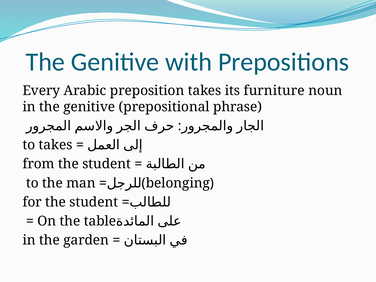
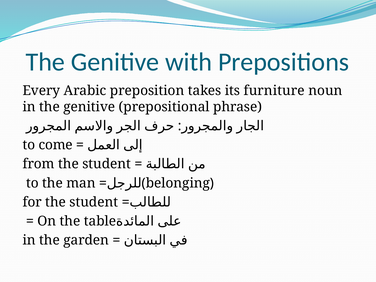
to takes: takes -> come
